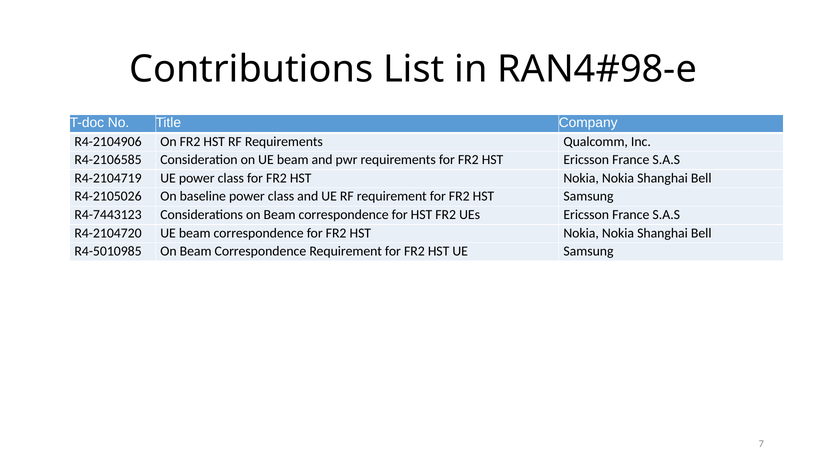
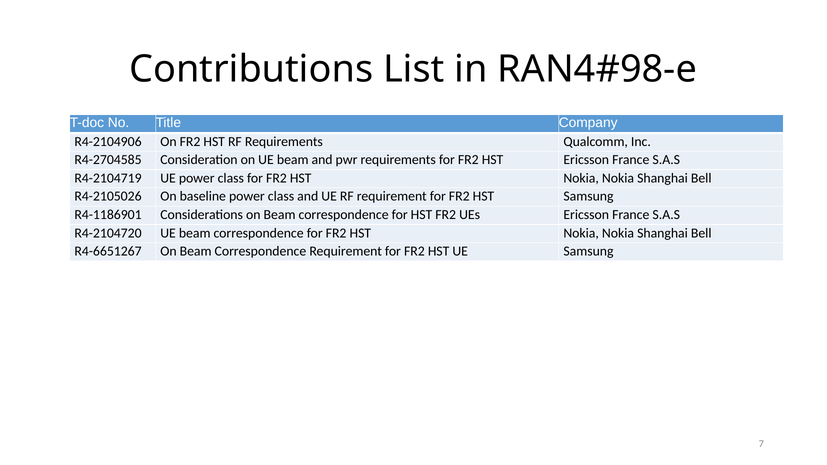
R4-2106585: R4-2106585 -> R4-2704585
R4-7443123: R4-7443123 -> R4-1186901
R4-5010985: R4-5010985 -> R4-6651267
